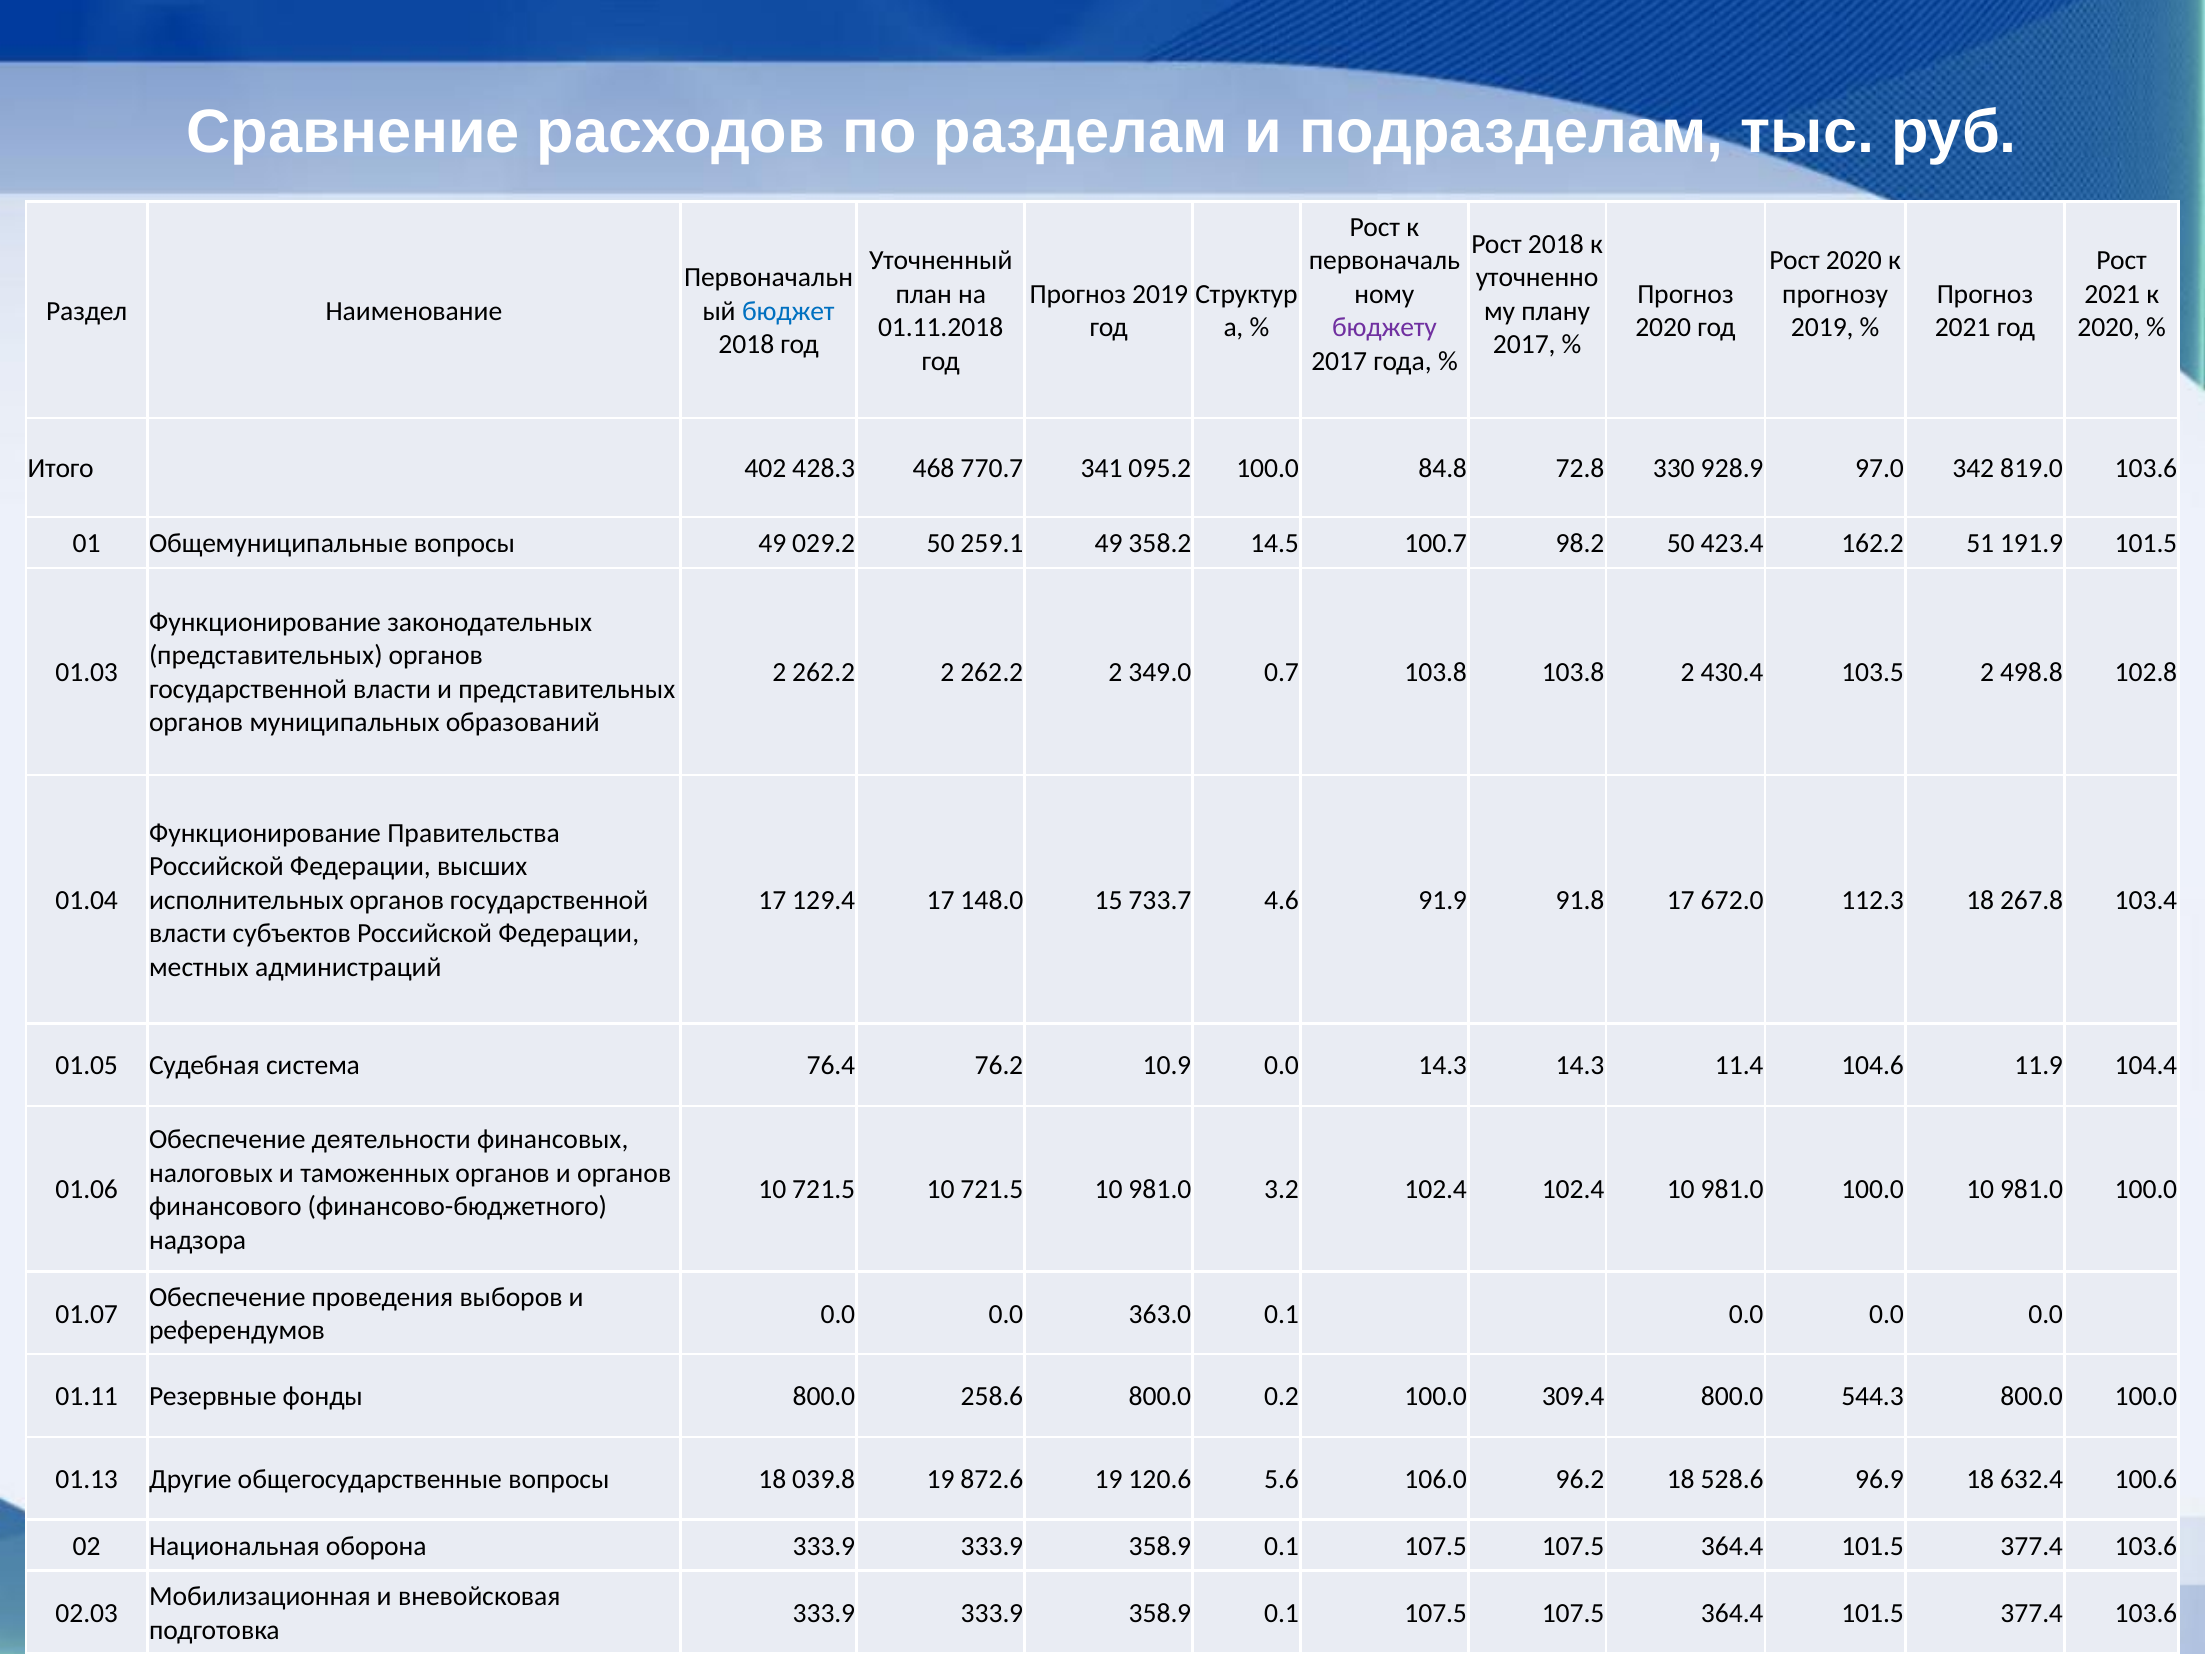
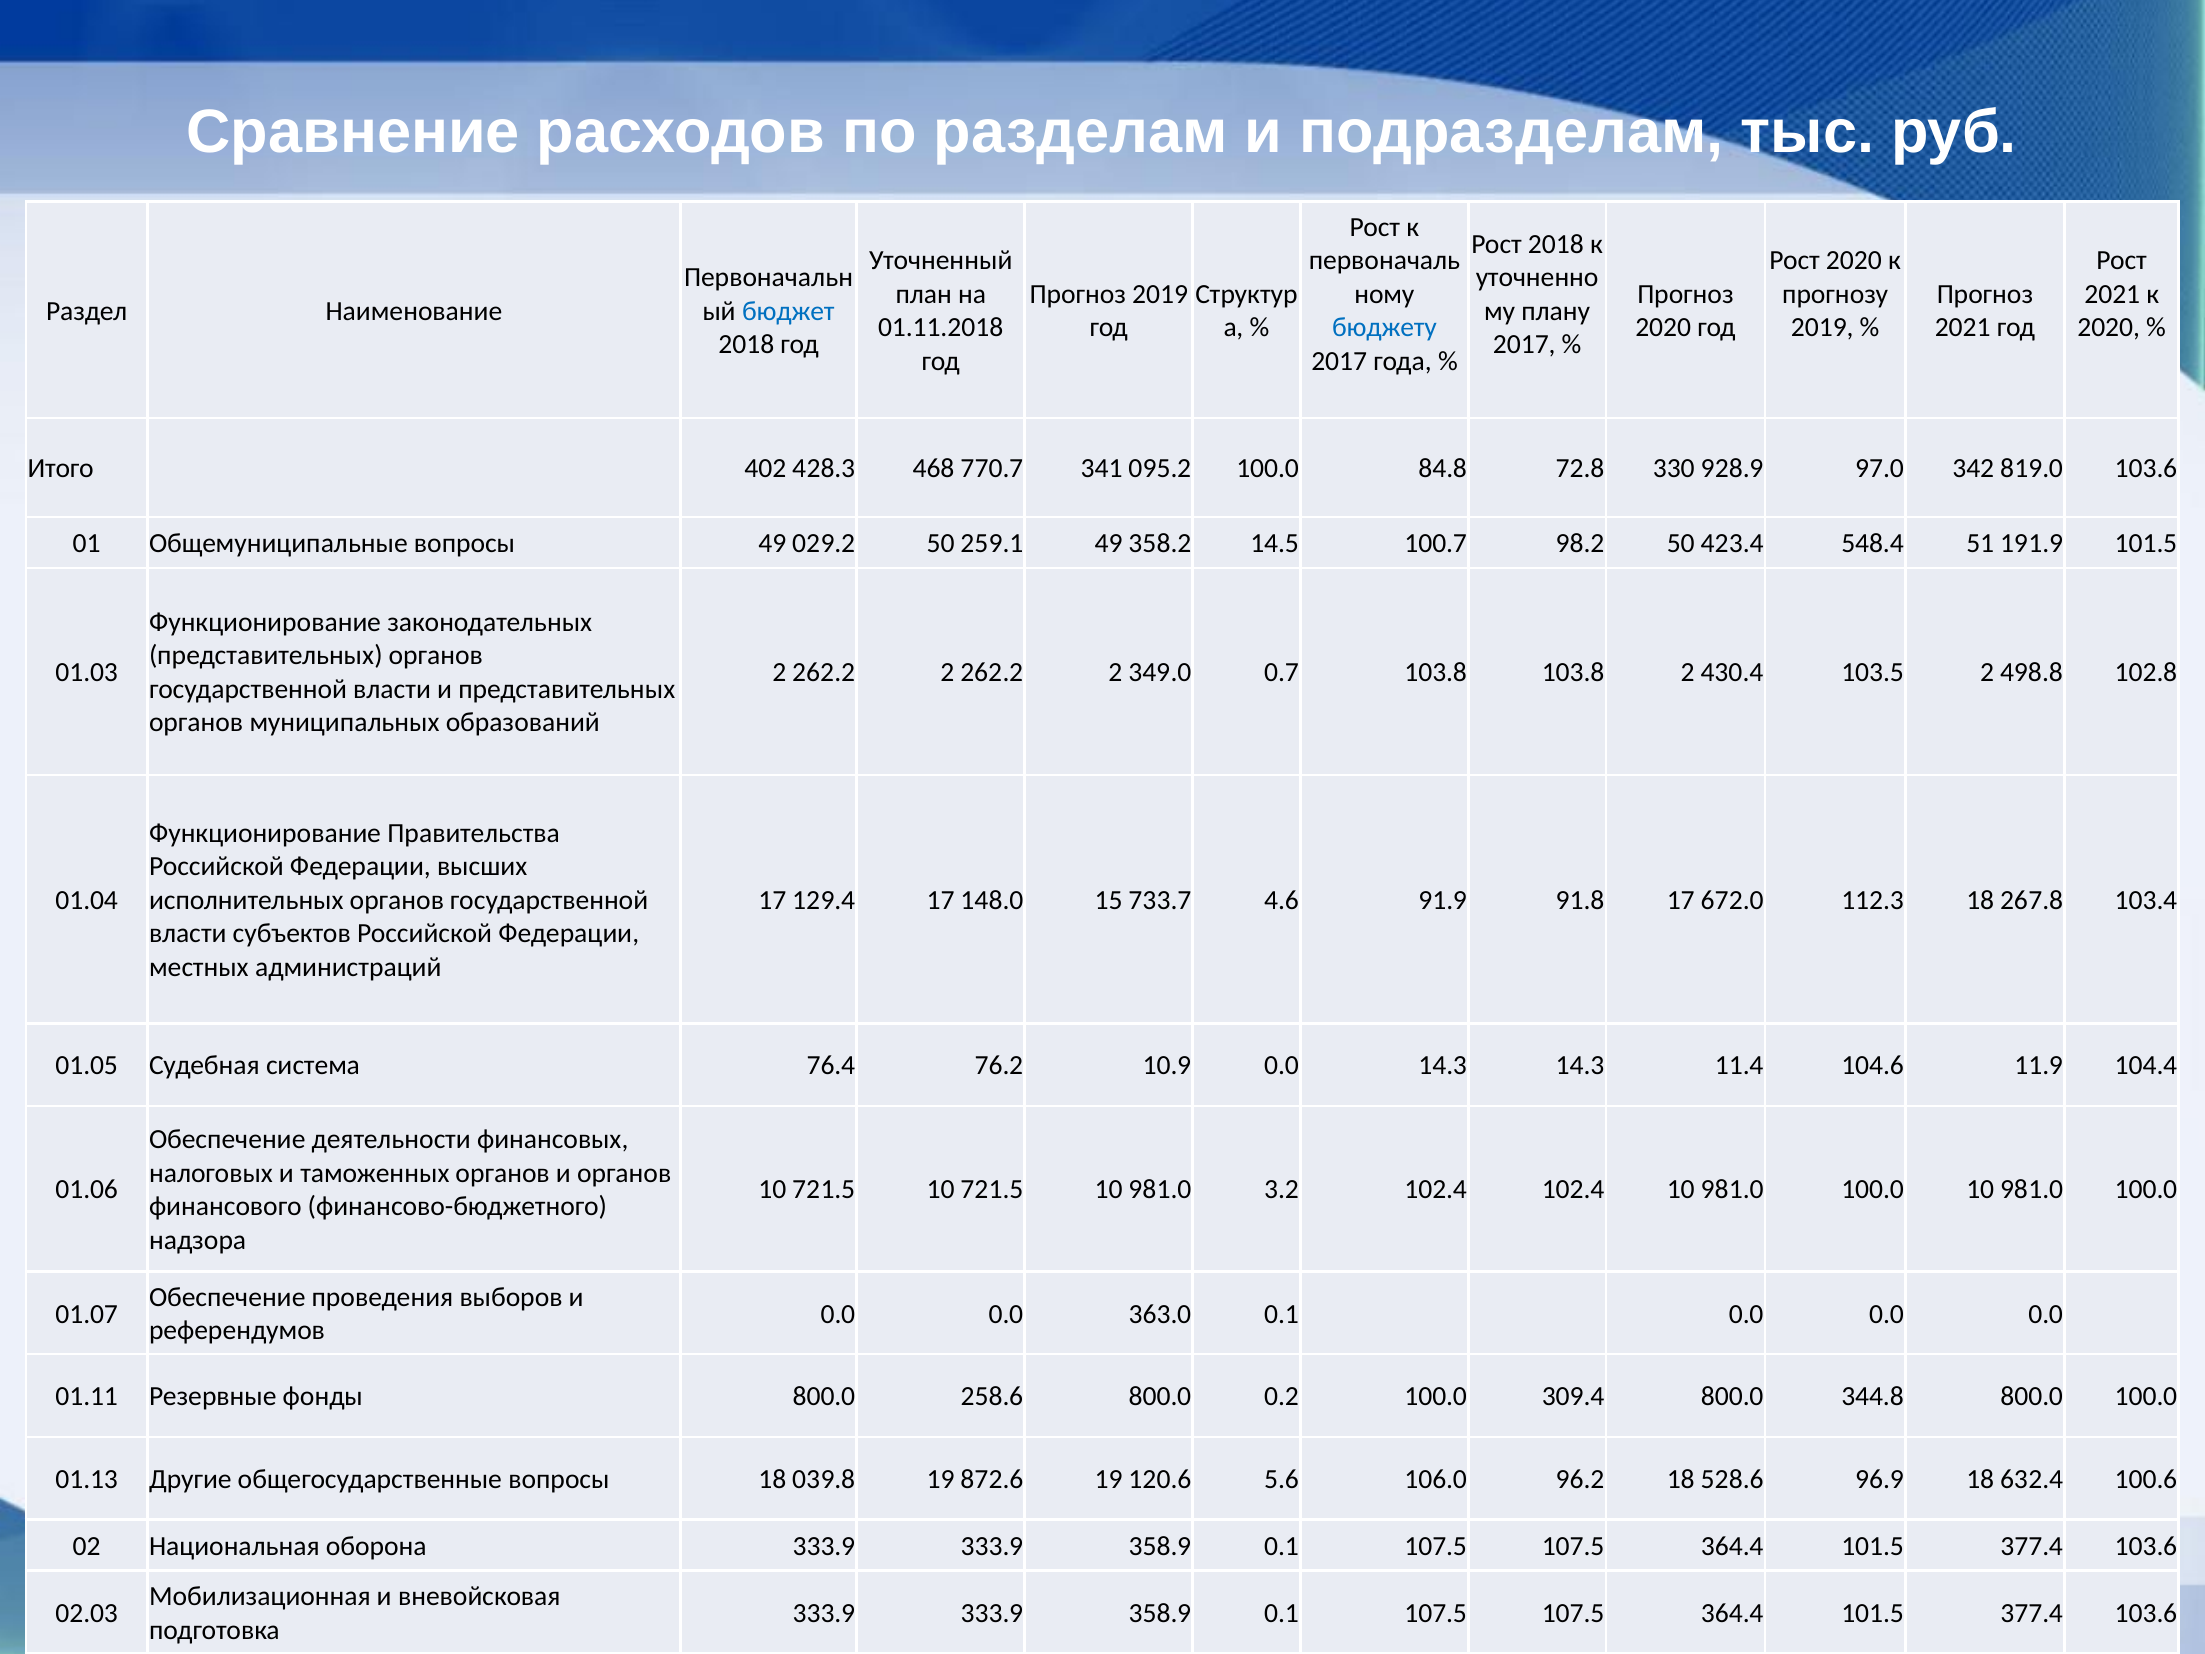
бюджету colour: purple -> blue
162.2: 162.2 -> 548.4
544.3: 544.3 -> 344.8
